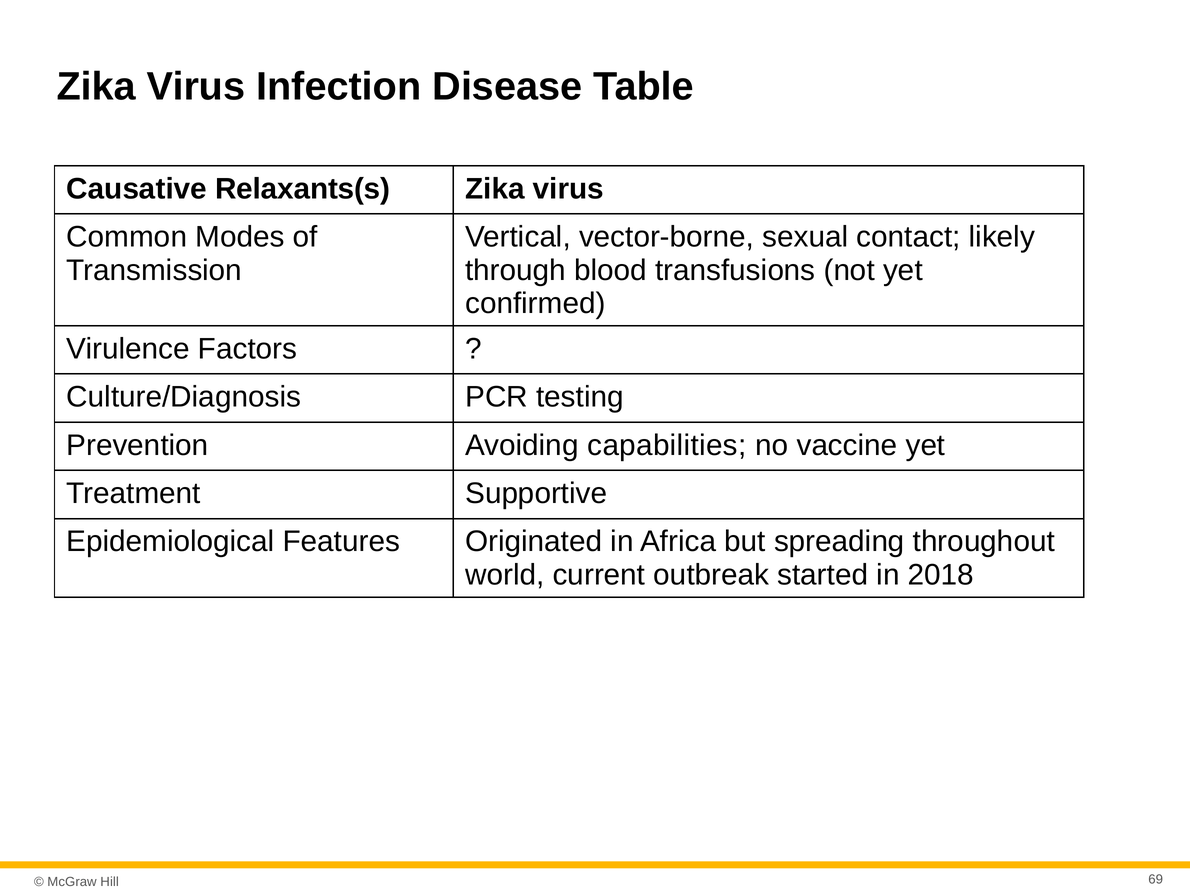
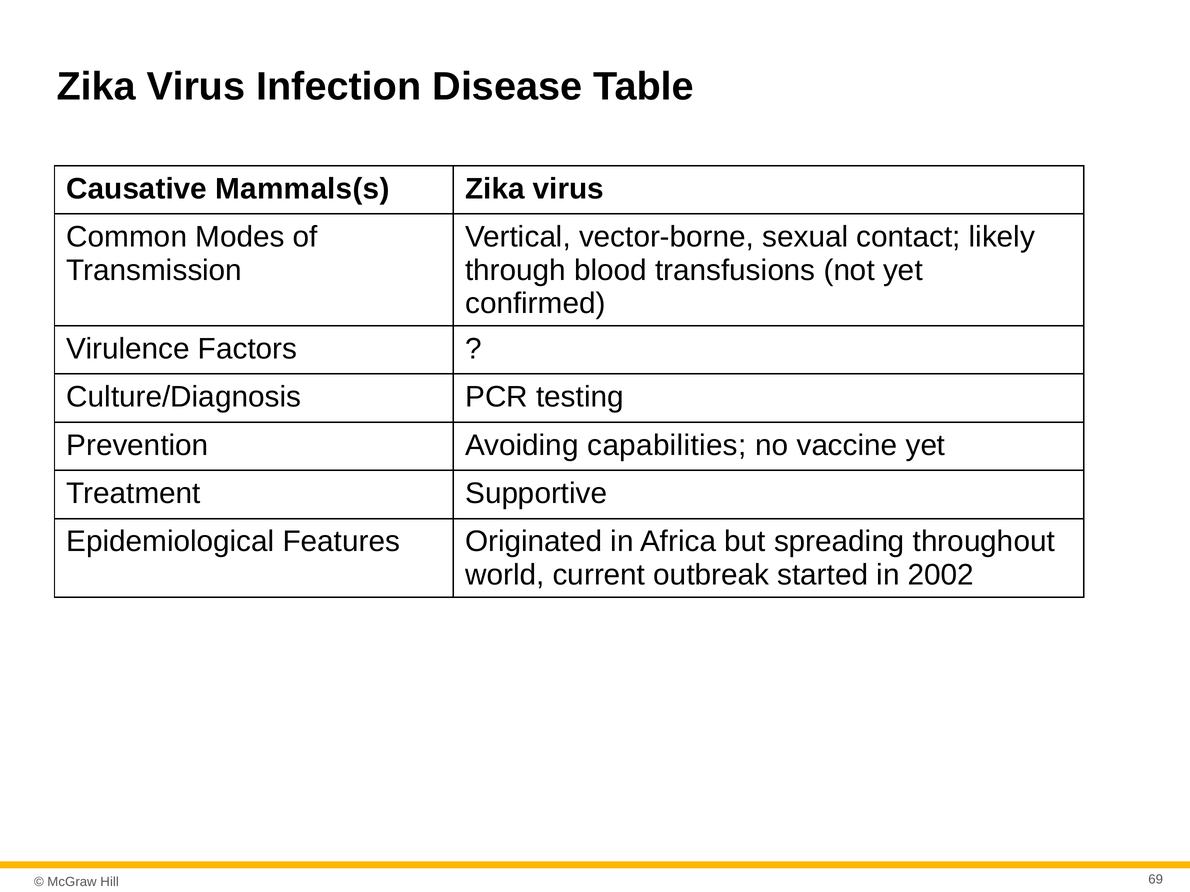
Relaxants(s: Relaxants(s -> Mammals(s
2018: 2018 -> 2002
